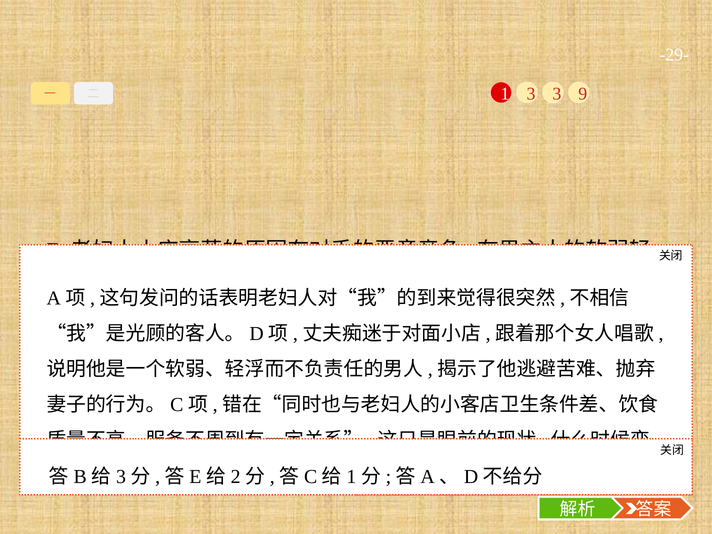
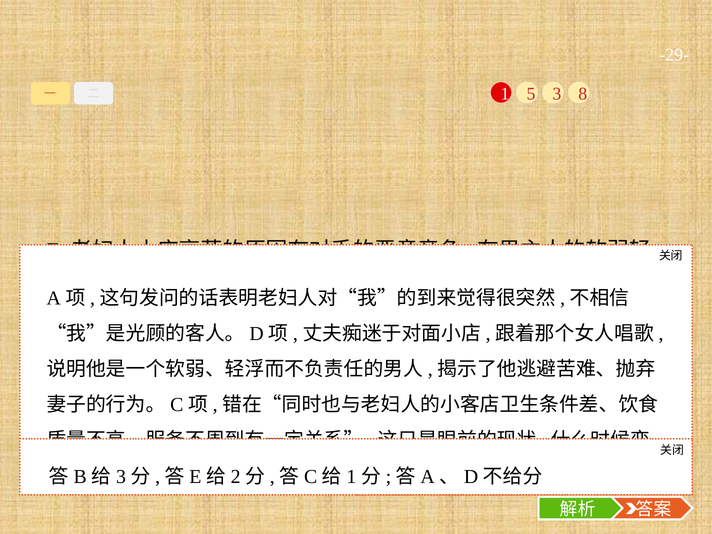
1 3: 3 -> 5
9: 9 -> 8
